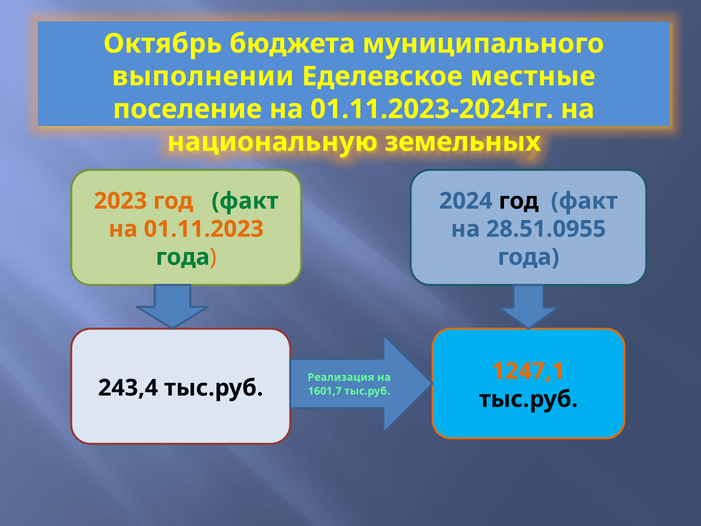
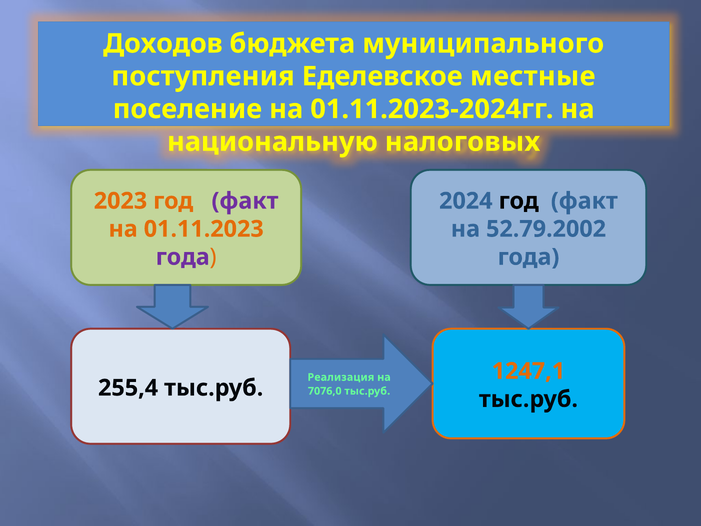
Октябрь: Октябрь -> Доходов
выполнении: выполнении -> поступления
земельных: земельных -> налоговых
факт at (245, 201) colour: green -> purple
28.51.0955: 28.51.0955 -> 52.79.2002
года at (183, 257) colour: green -> purple
243,4: 243,4 -> 255,4
1601,7: 1601,7 -> 7076,0
